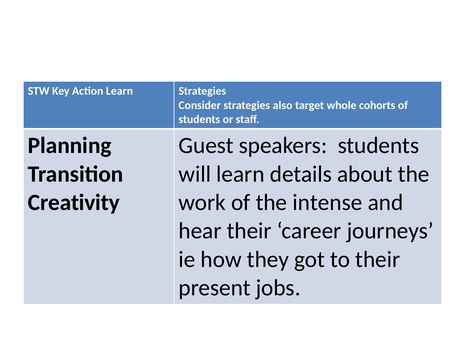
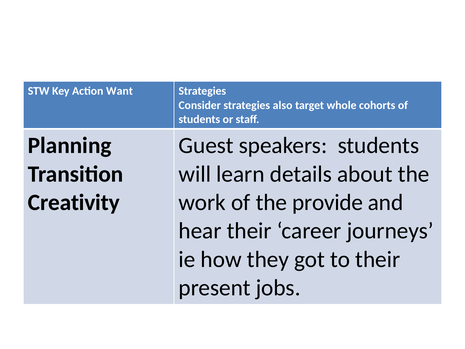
Action Learn: Learn -> Want
intense: intense -> provide
